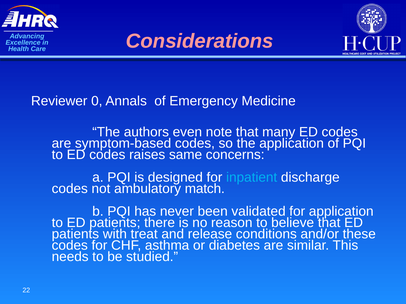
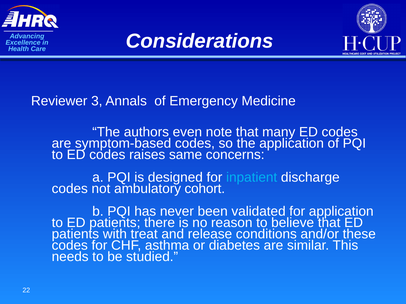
Considerations colour: pink -> white
0: 0 -> 3
match: match -> cohort
